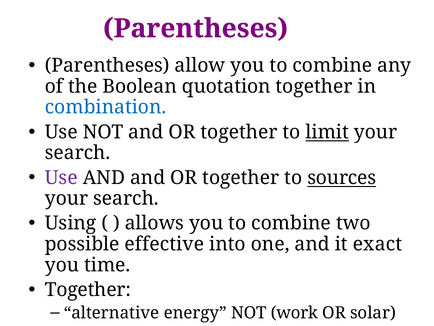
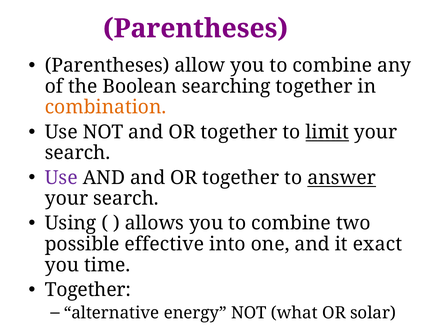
quotation: quotation -> searching
combination colour: blue -> orange
sources: sources -> answer
work: work -> what
